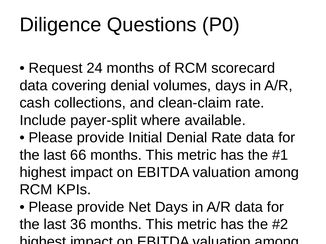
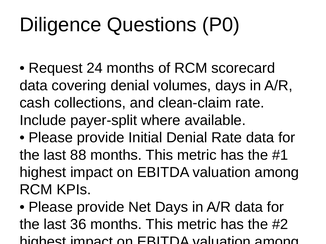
66: 66 -> 88
